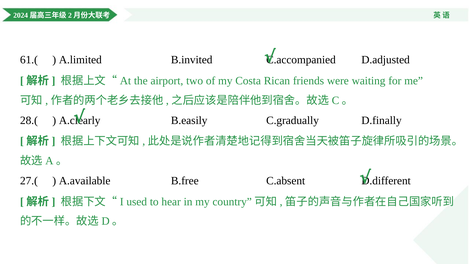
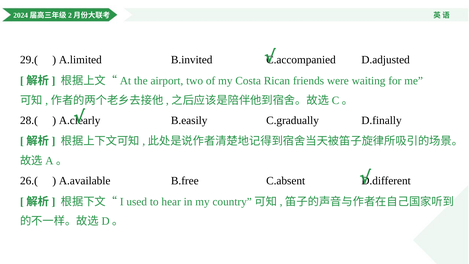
61.(: 61.( -> 29.(
27.(: 27.( -> 26.(
